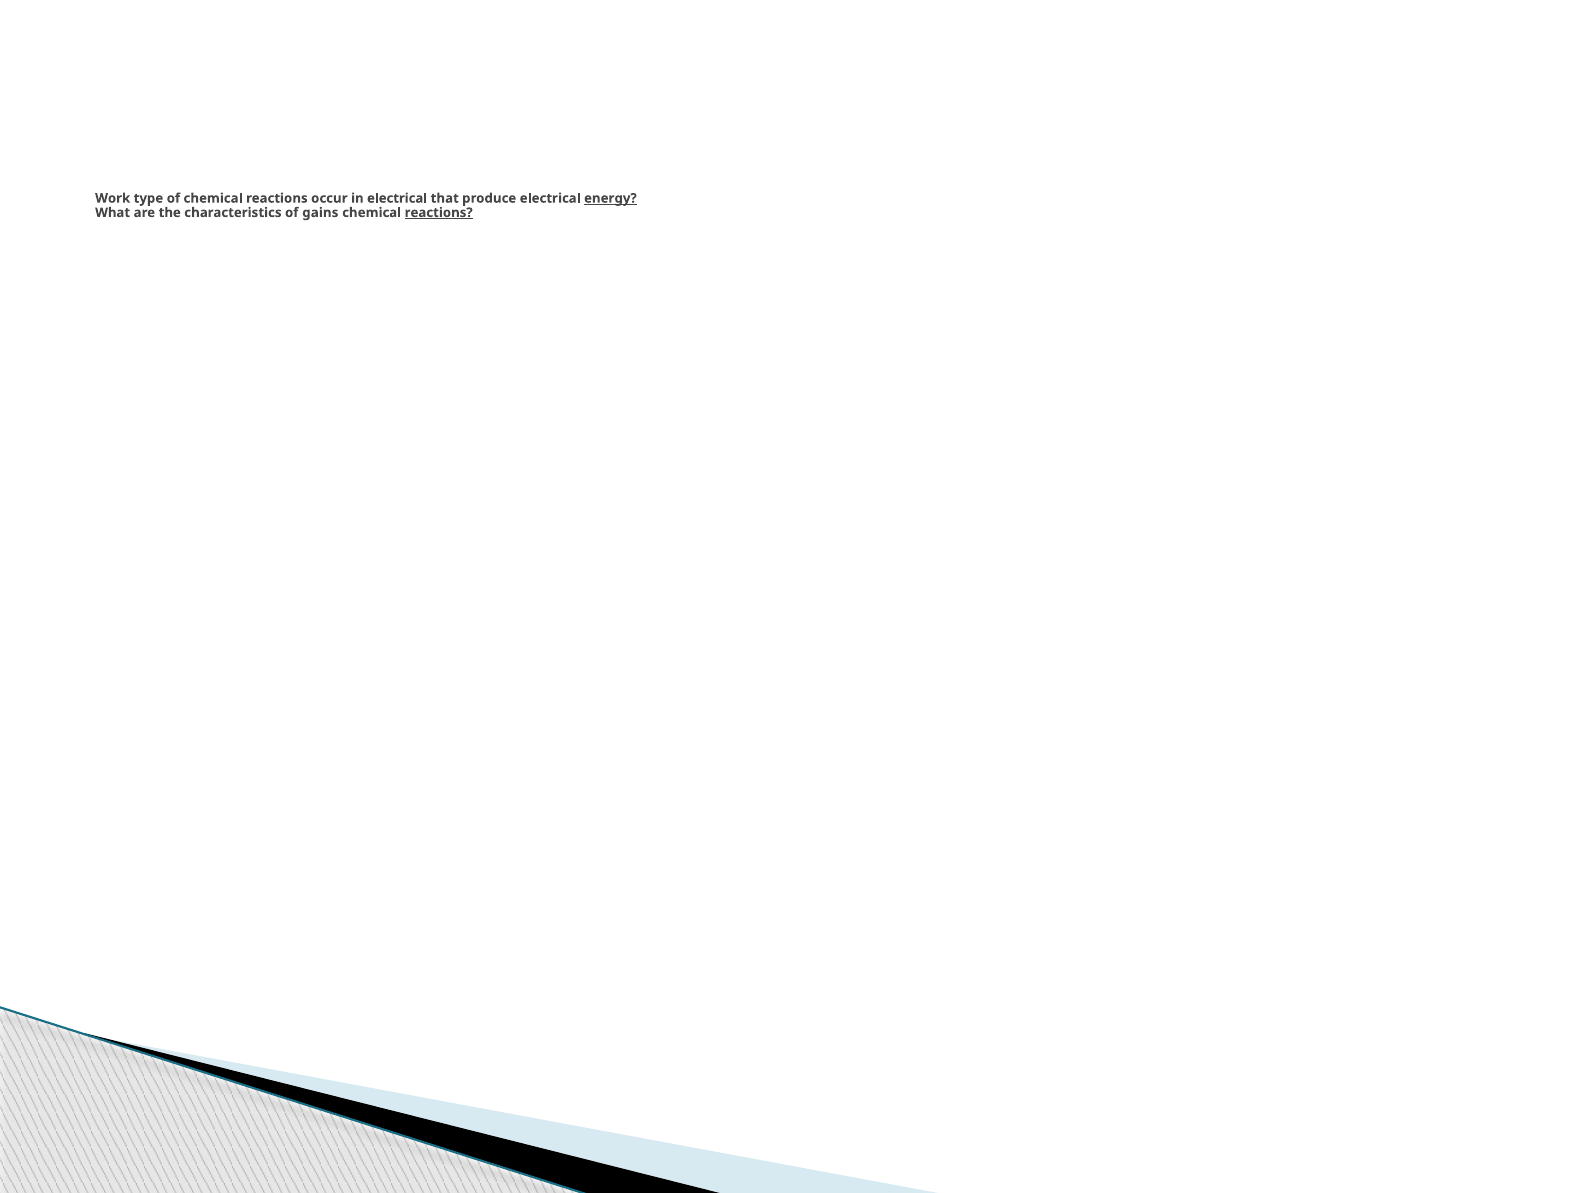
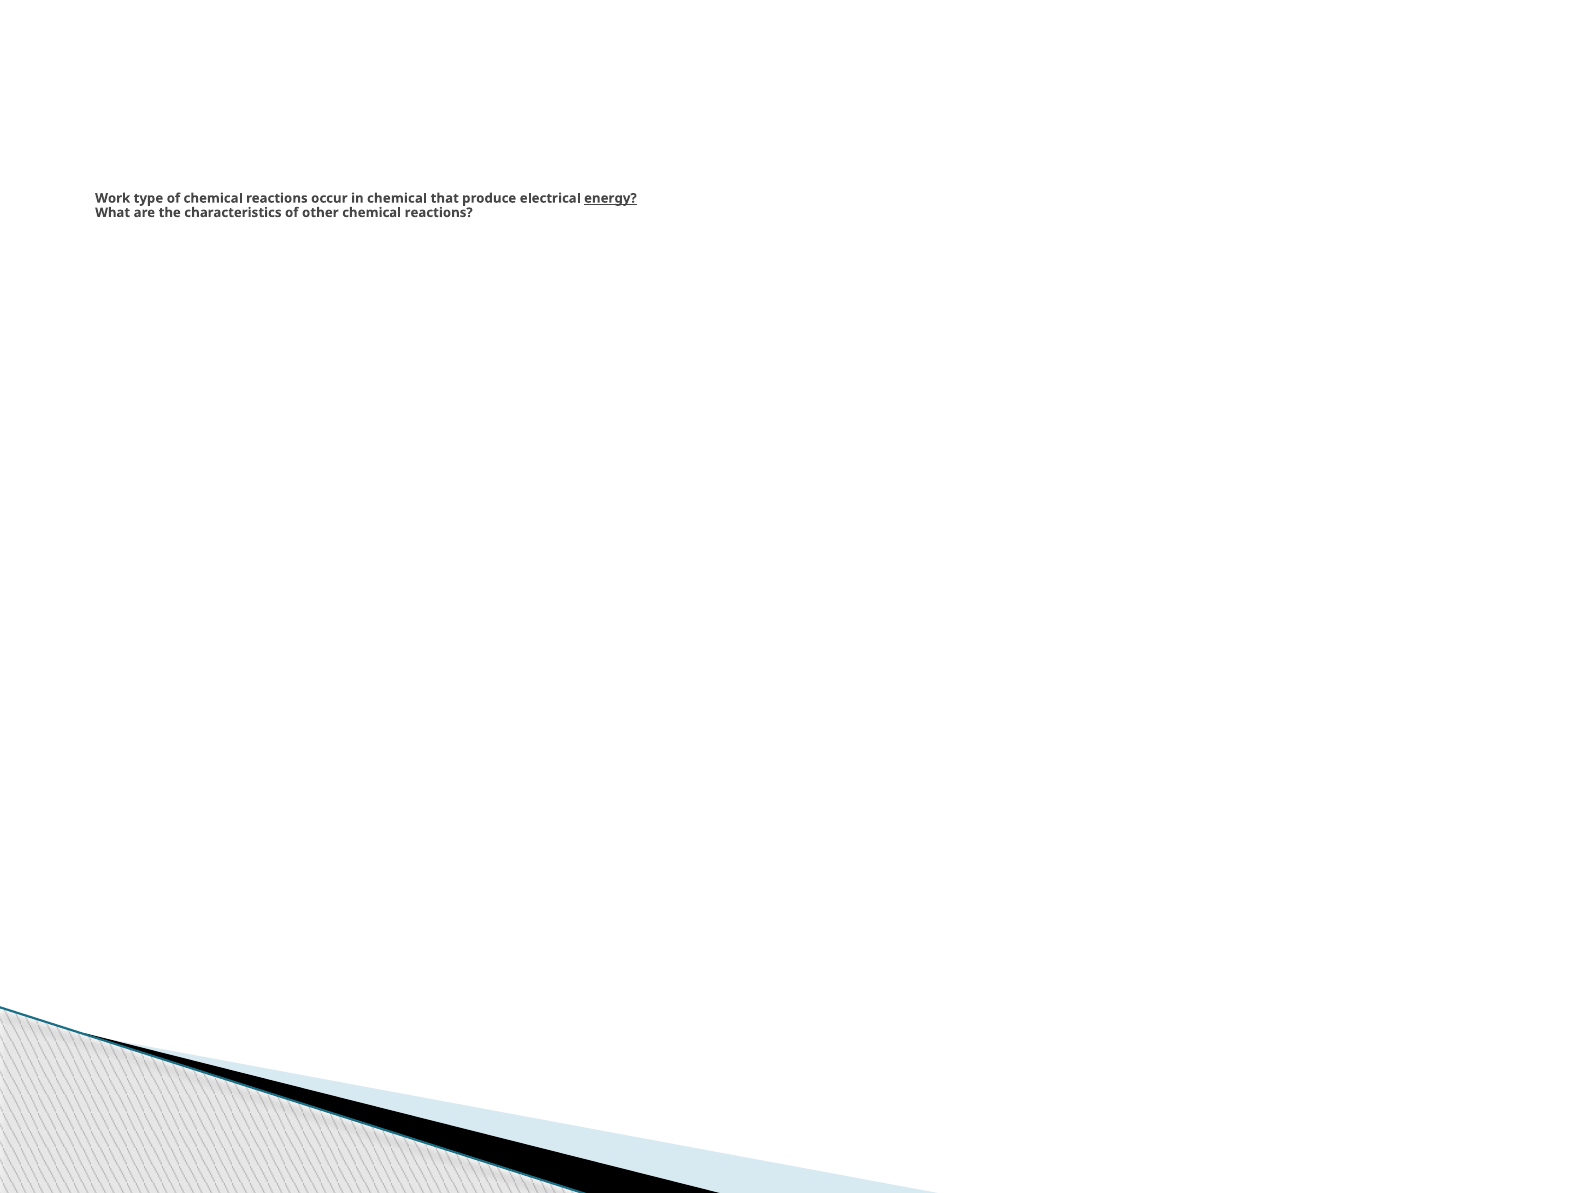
in electrical: electrical -> chemical
gains: gains -> other
reactions at (439, 213) underline: present -> none
